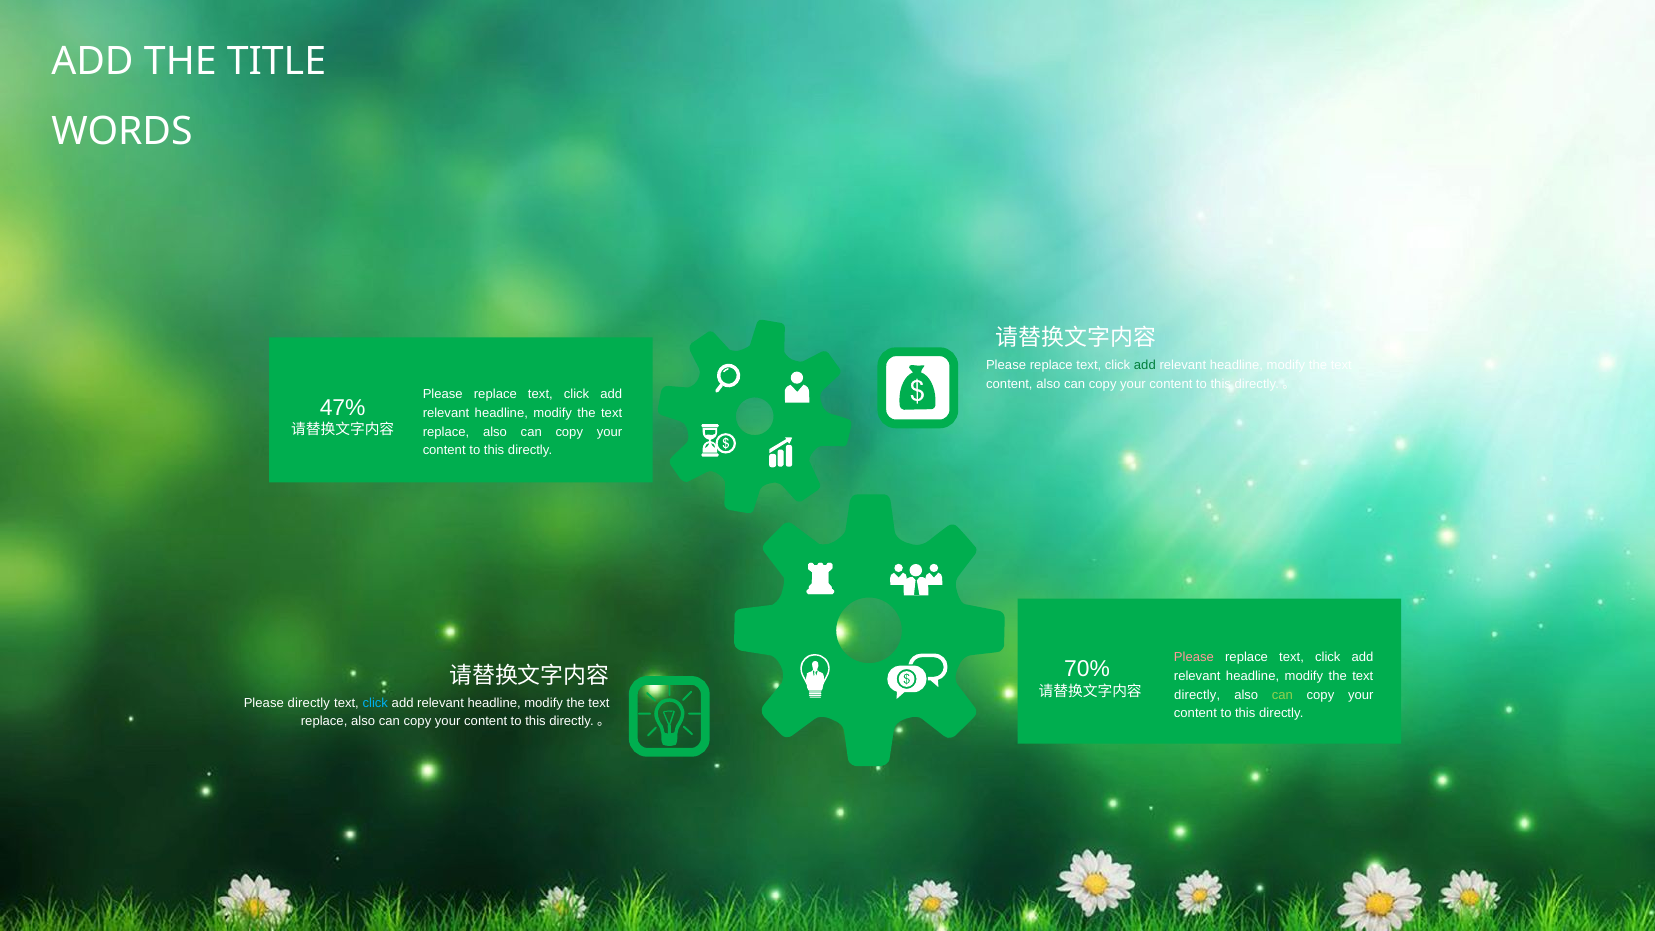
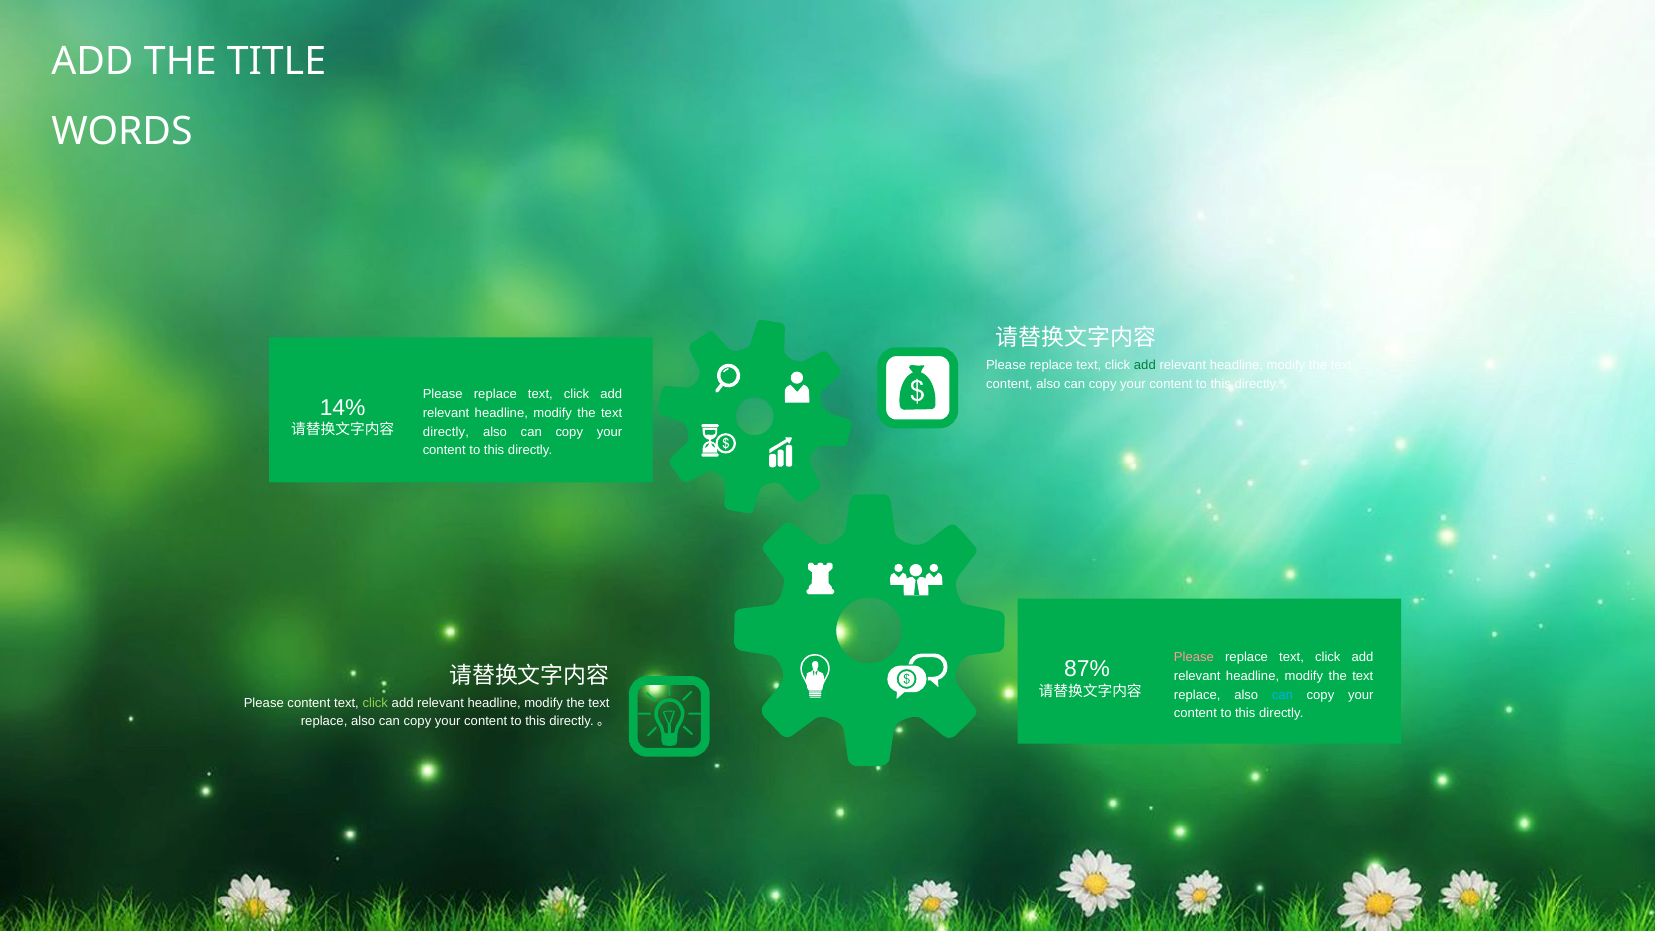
47%: 47% -> 14%
replace at (446, 432): replace -> directly
70%: 70% -> 87%
directly at (1197, 695): directly -> replace
can at (1282, 695) colour: light green -> light blue
Please directly: directly -> content
click at (375, 703) colour: light blue -> light green
